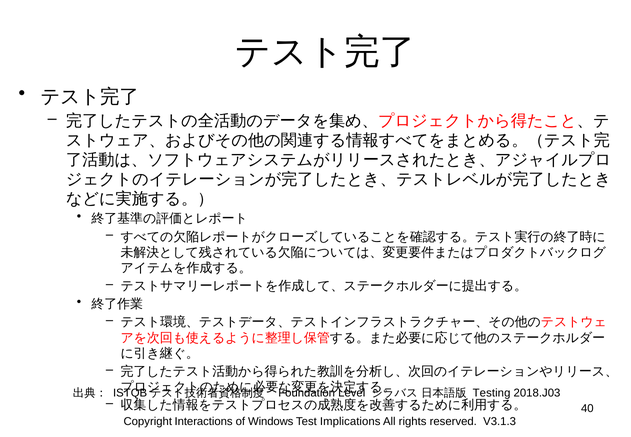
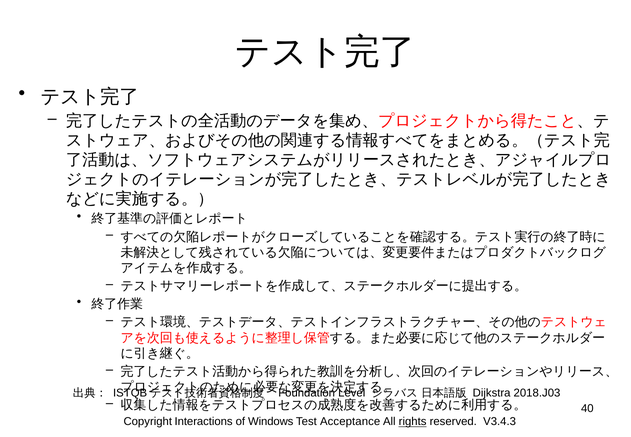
Testing: Testing -> Dijkstra
Implications: Implications -> Acceptance
rights underline: none -> present
V3.1.3: V3.1.3 -> V3.4.3
